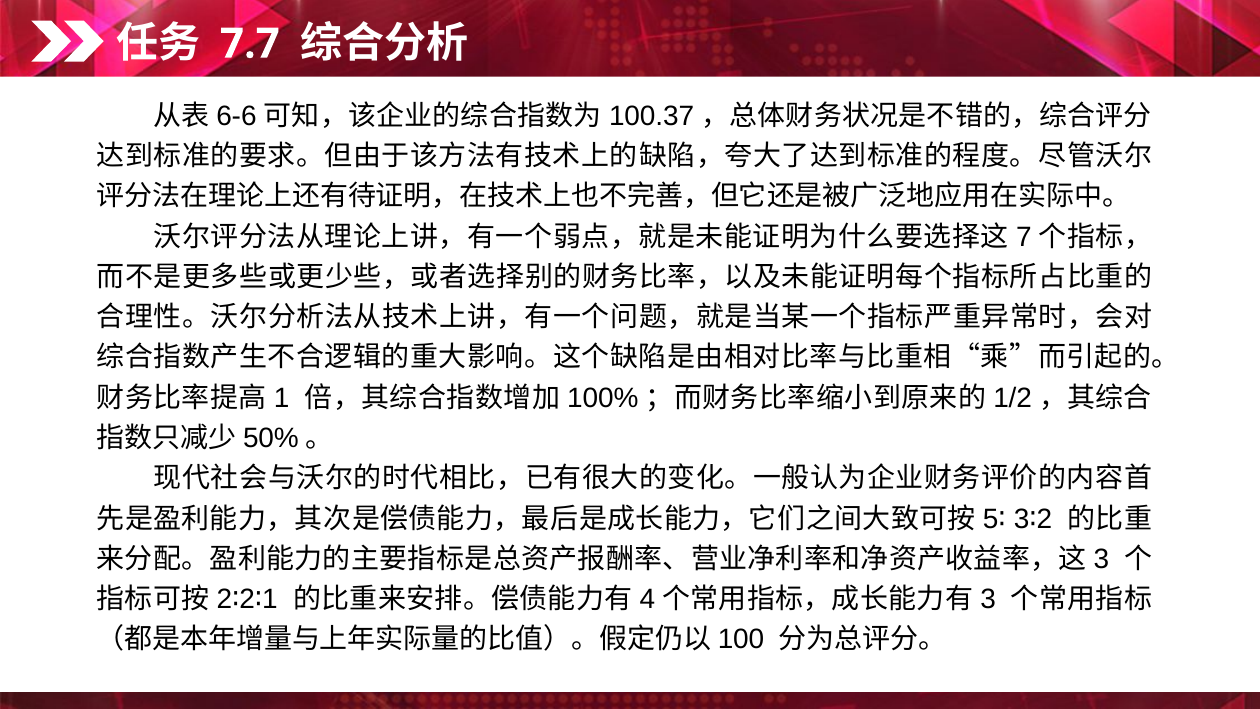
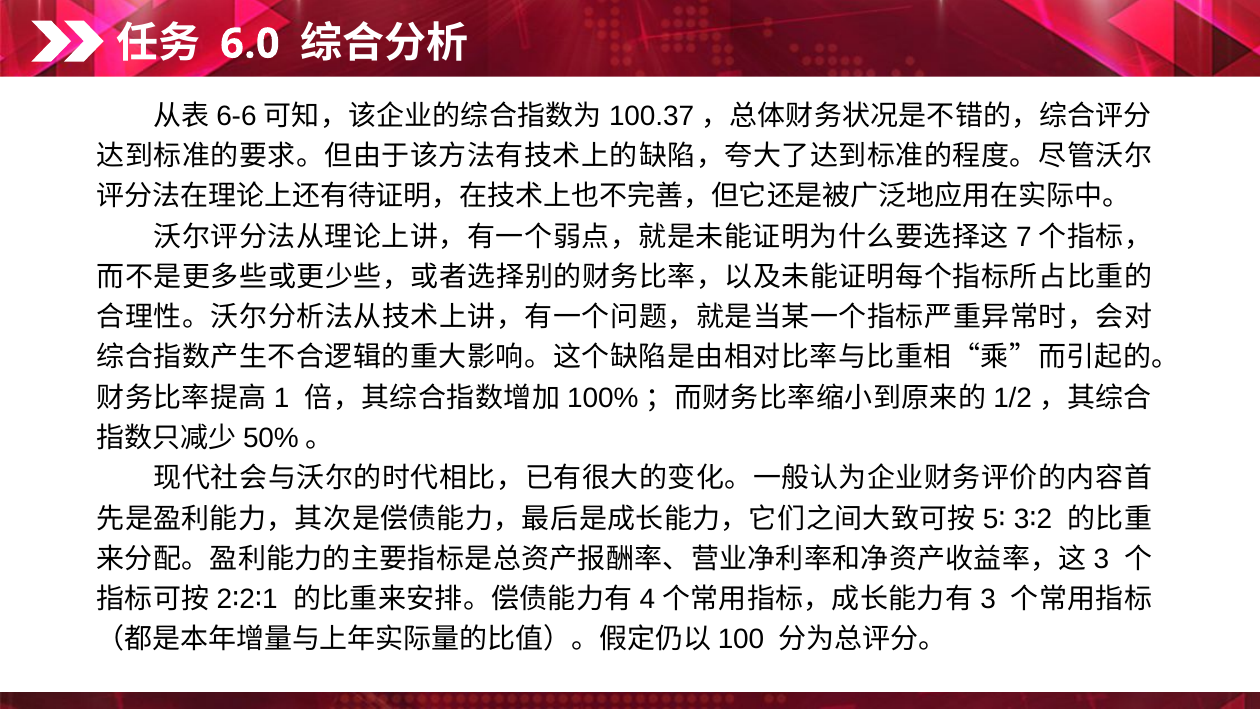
7.7: 7.7 -> 6.0
